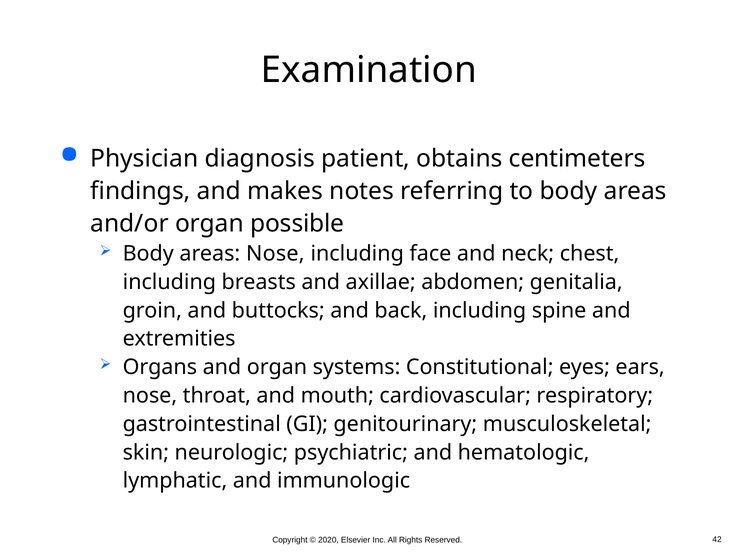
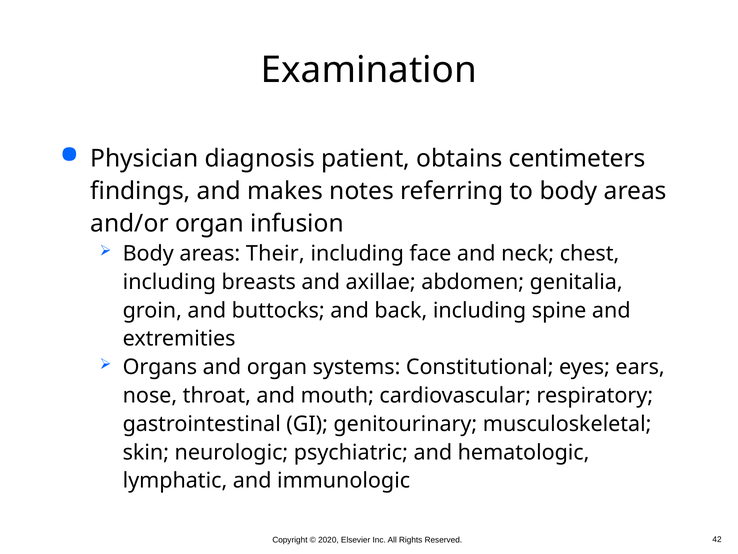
possible: possible -> infusion
areas Nose: Nose -> Their
